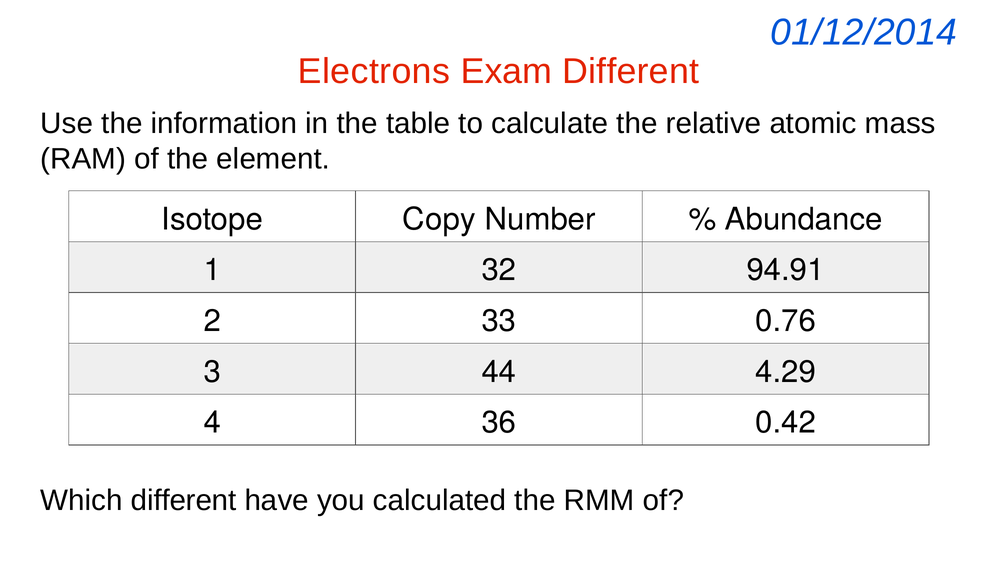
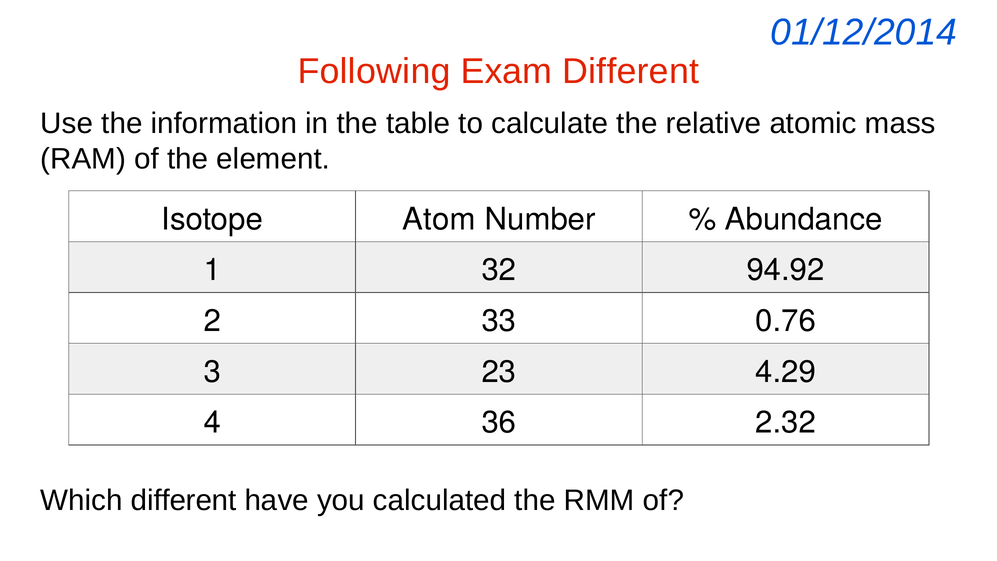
Electrons: Electrons -> Following
Copy: Copy -> Atom
94.91: 94.91 -> 94.92
44: 44 -> 23
0.42: 0.42 -> 2.32
